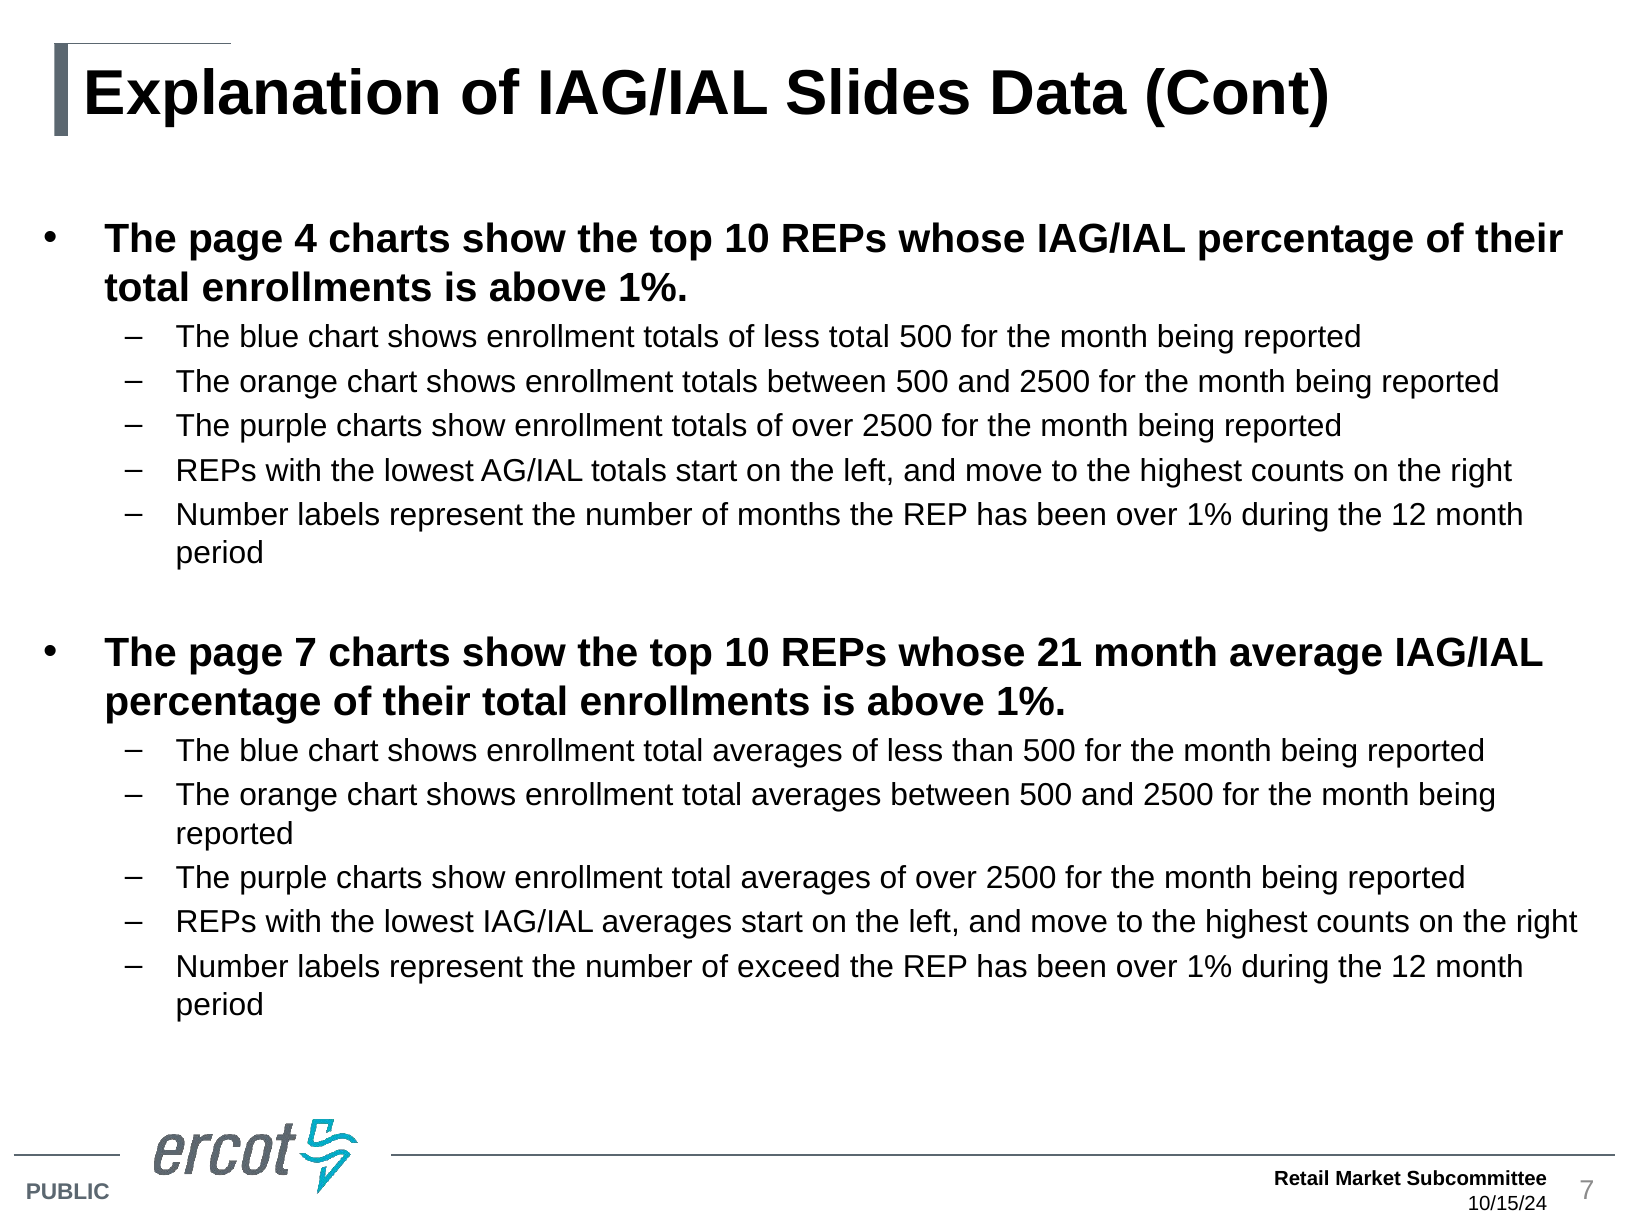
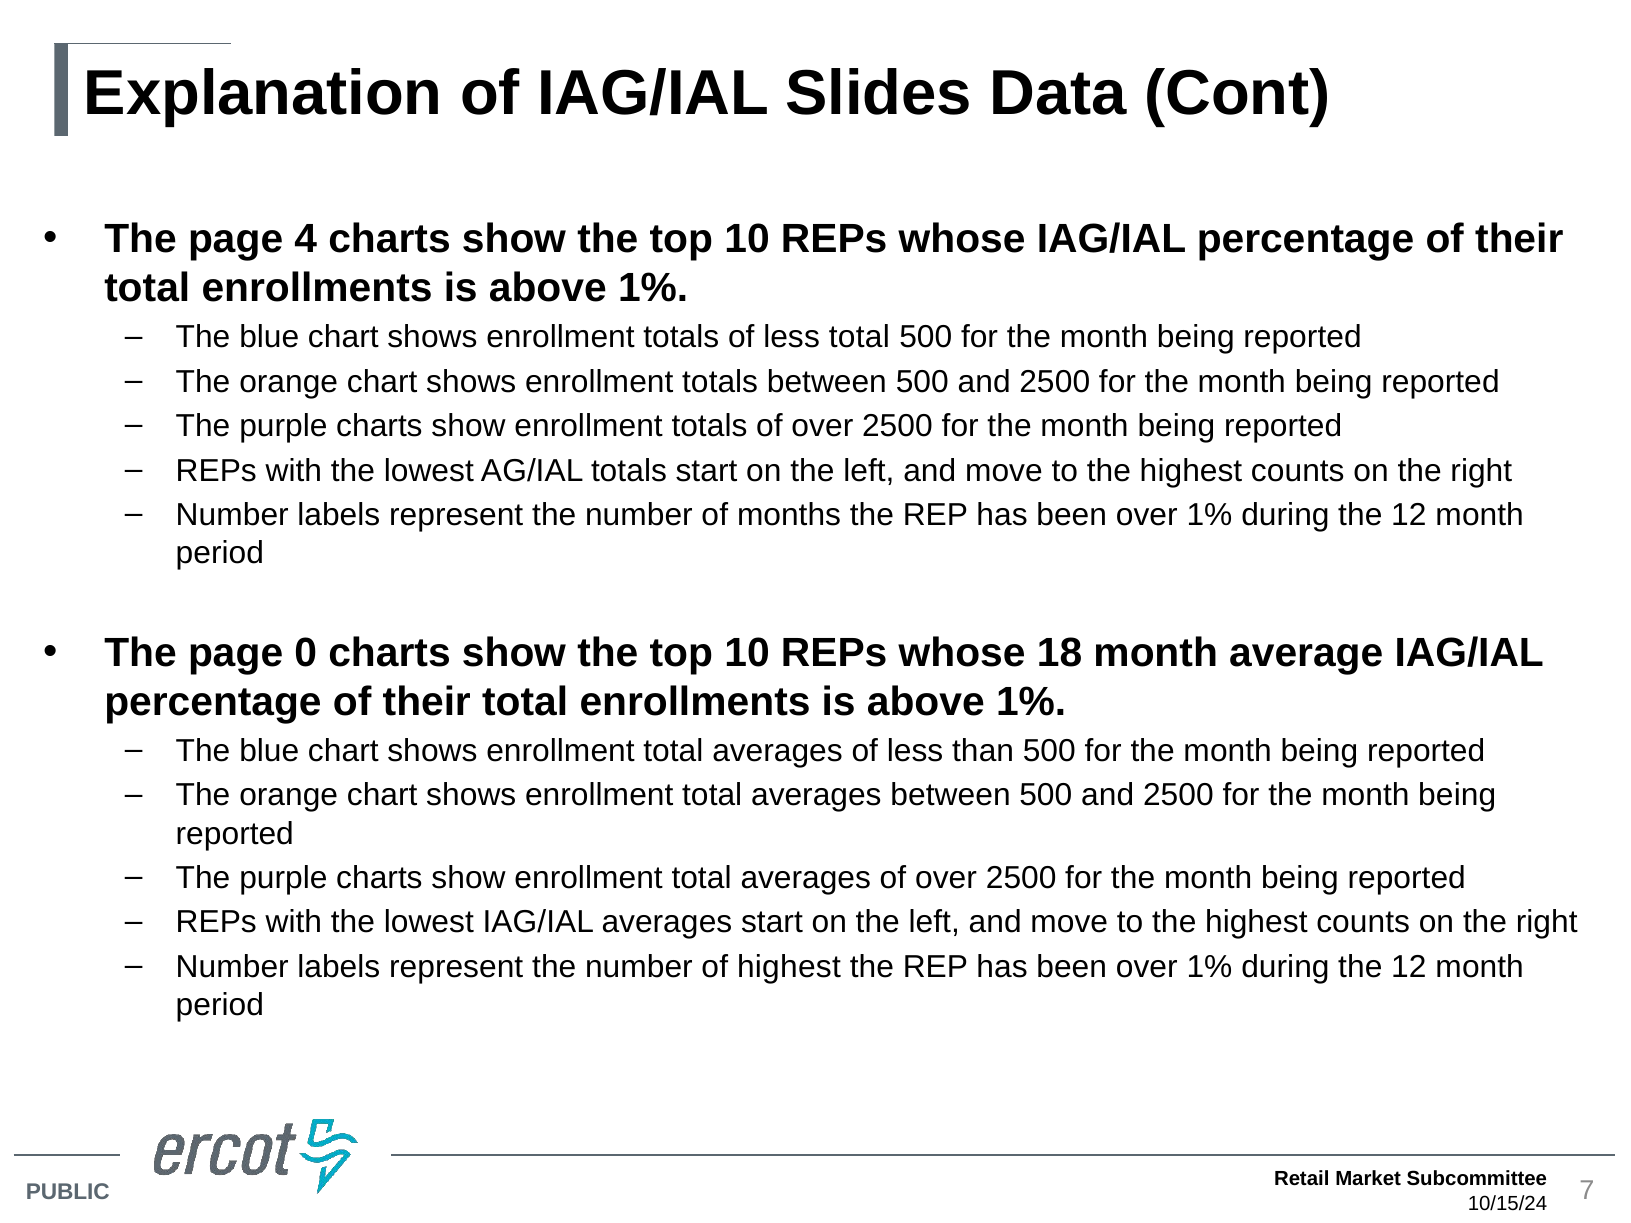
page 7: 7 -> 0
21: 21 -> 18
of exceed: exceed -> highest
